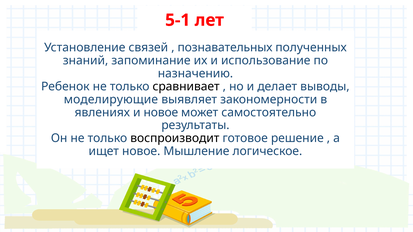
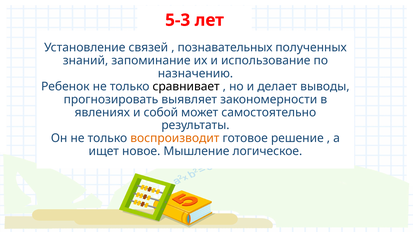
5-1: 5-1 -> 5-3
моделирующие: моделирующие -> прогнозировать
и новое: новое -> собой
воспроизводит colour: black -> orange
